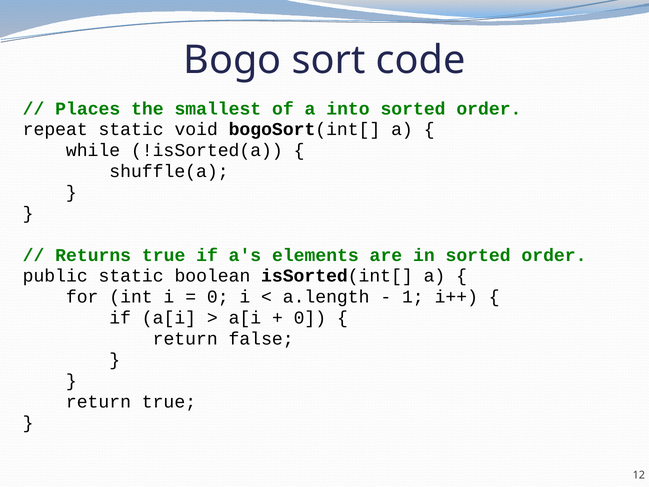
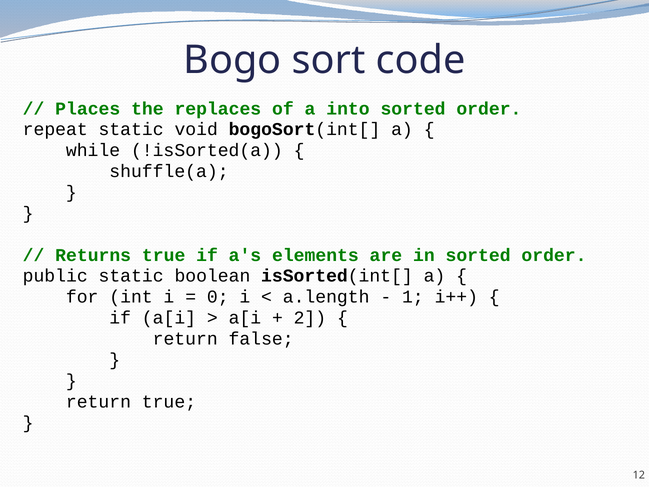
smallest: smallest -> replaces
0 at (310, 318): 0 -> 2
